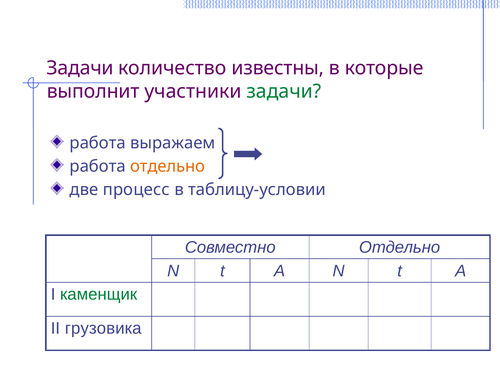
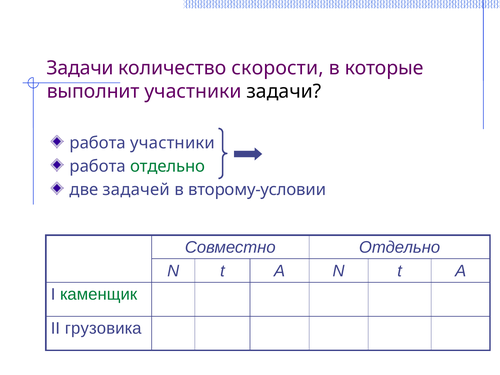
известны: известны -> скорости
задачи at (284, 91) colour: green -> black
работа выражаем: выражаем -> участники
отдельно at (168, 166) colour: orange -> green
процесс: процесс -> задачей
таблицу-условии: таблицу-условии -> второму-условии
